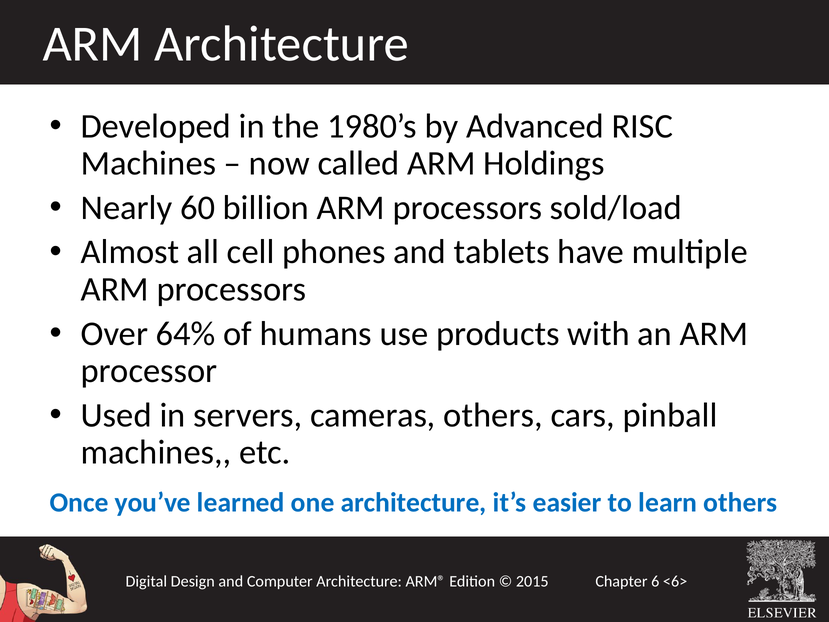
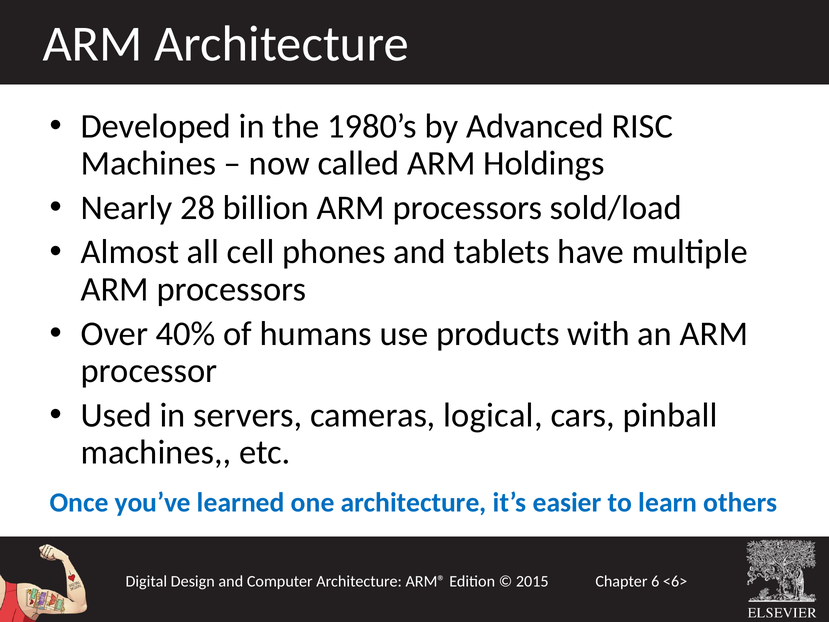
60: 60 -> 28
64%: 64% -> 40%
cameras others: others -> logical
